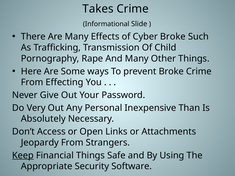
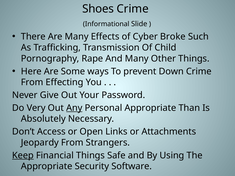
Takes: Takes -> Shoes
prevent Broke: Broke -> Down
Any underline: none -> present
Personal Inexpensive: Inexpensive -> Appropriate
